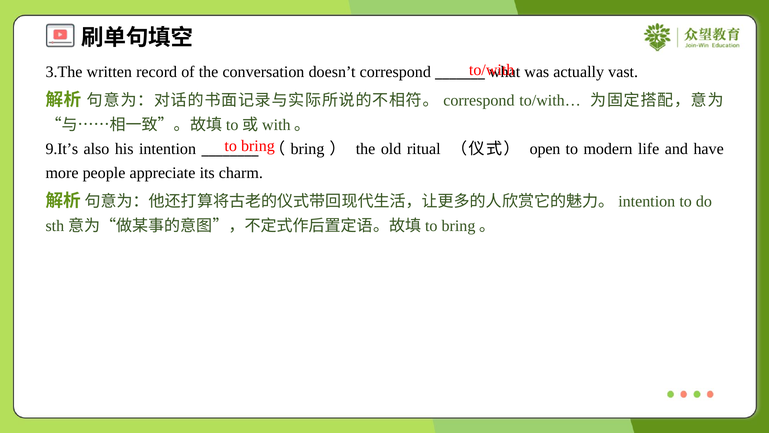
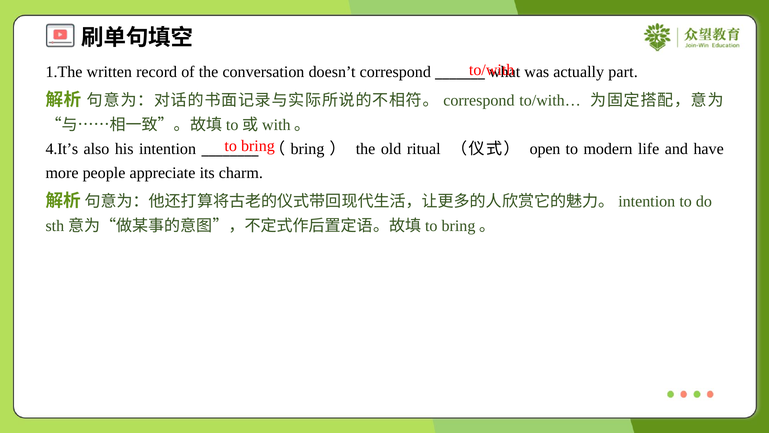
3.The: 3.The -> 1.The
vast: vast -> part
9.It’s: 9.It’s -> 4.It’s
